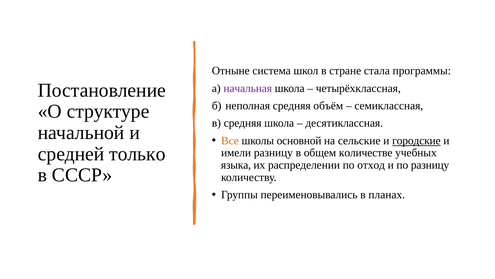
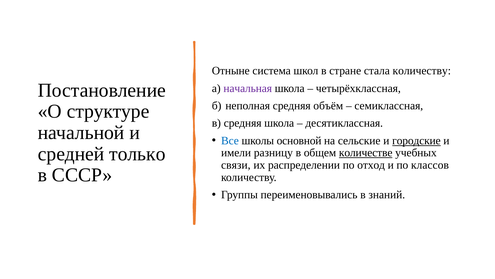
стала программы: программы -> количеству
Все colour: orange -> blue
количестве underline: none -> present
языка: языка -> связи
по разницу: разницу -> классов
планах: планах -> знаний
